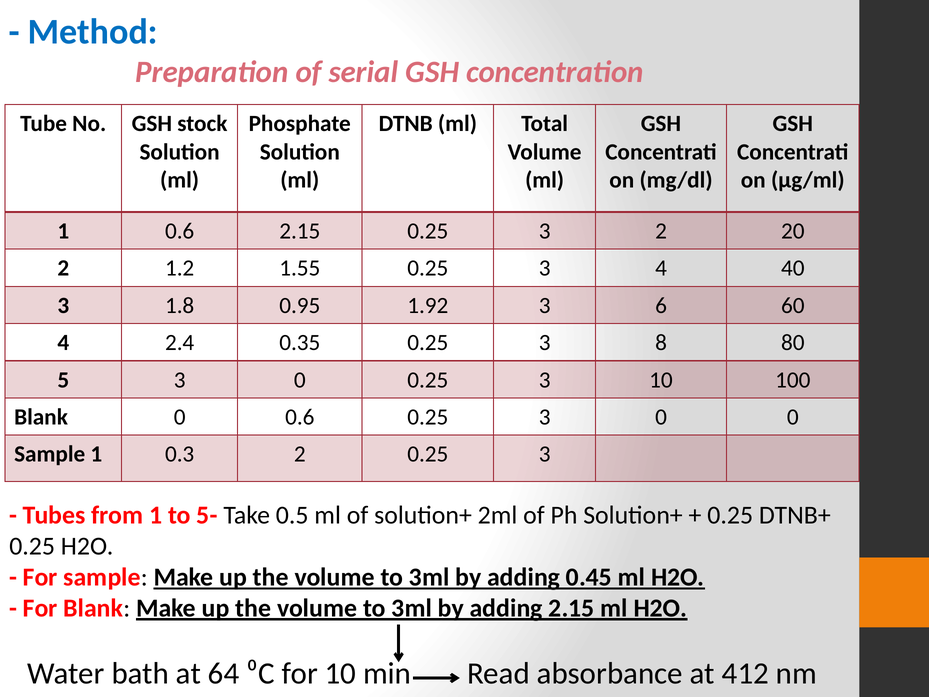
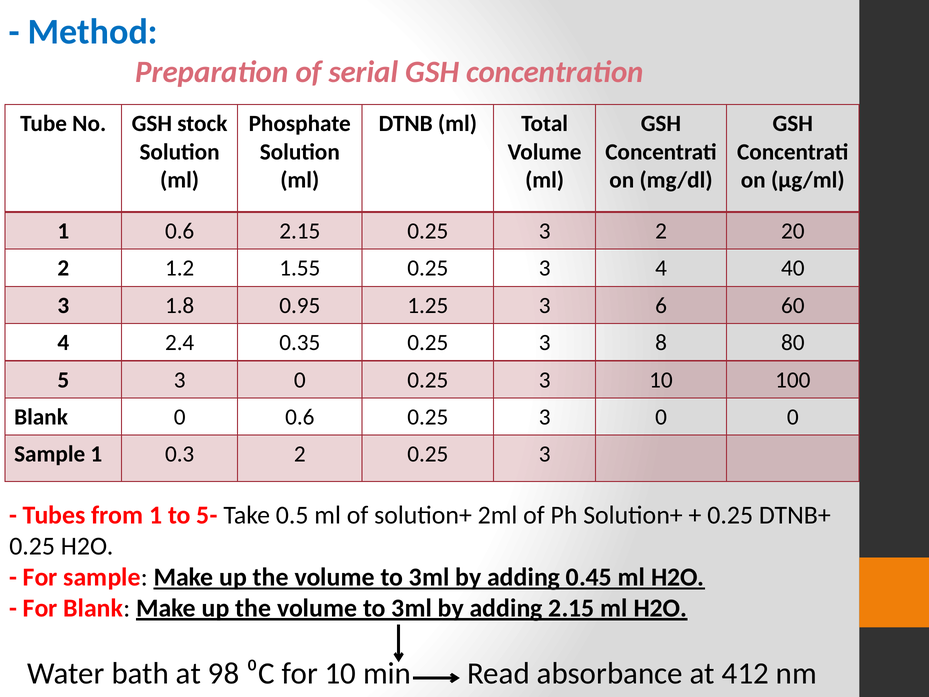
1.92: 1.92 -> 1.25
64: 64 -> 98
